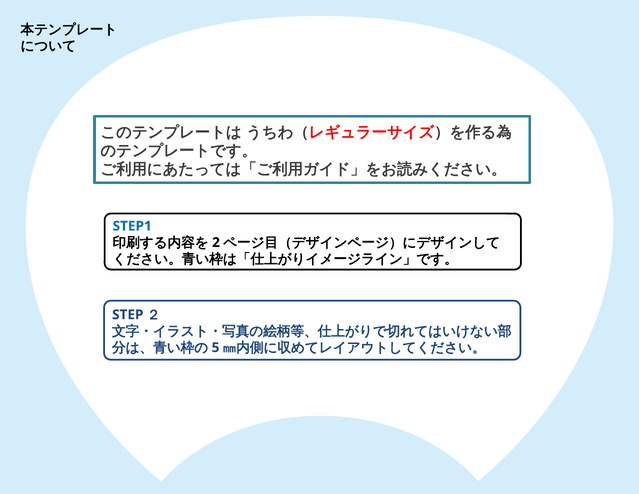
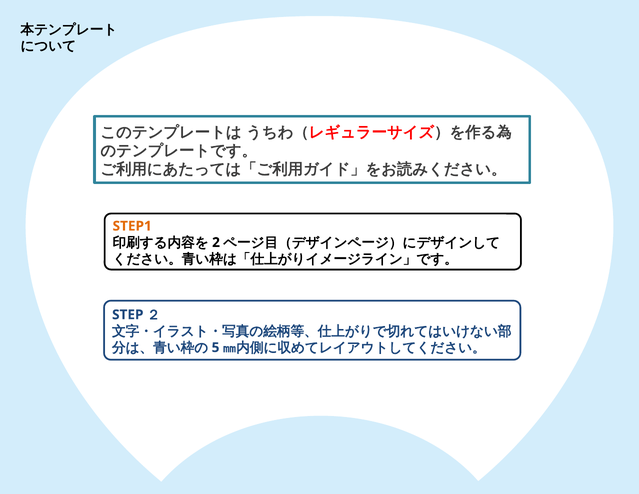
STEP1 colour: blue -> orange
